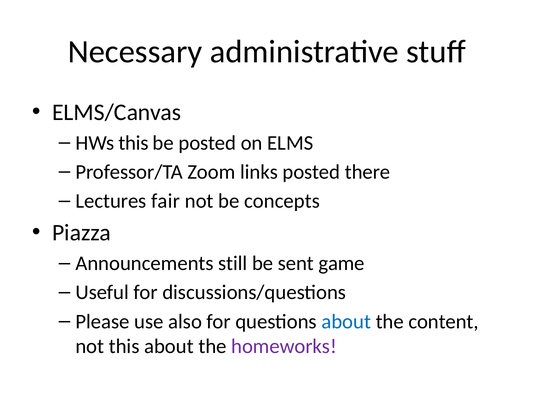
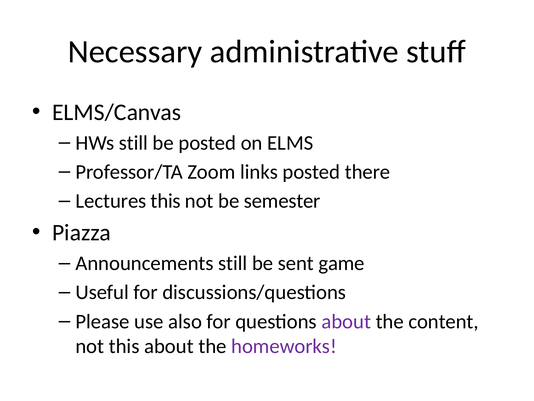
HWs this: this -> still
Lectures fair: fair -> this
concepts: concepts -> semester
about at (346, 321) colour: blue -> purple
